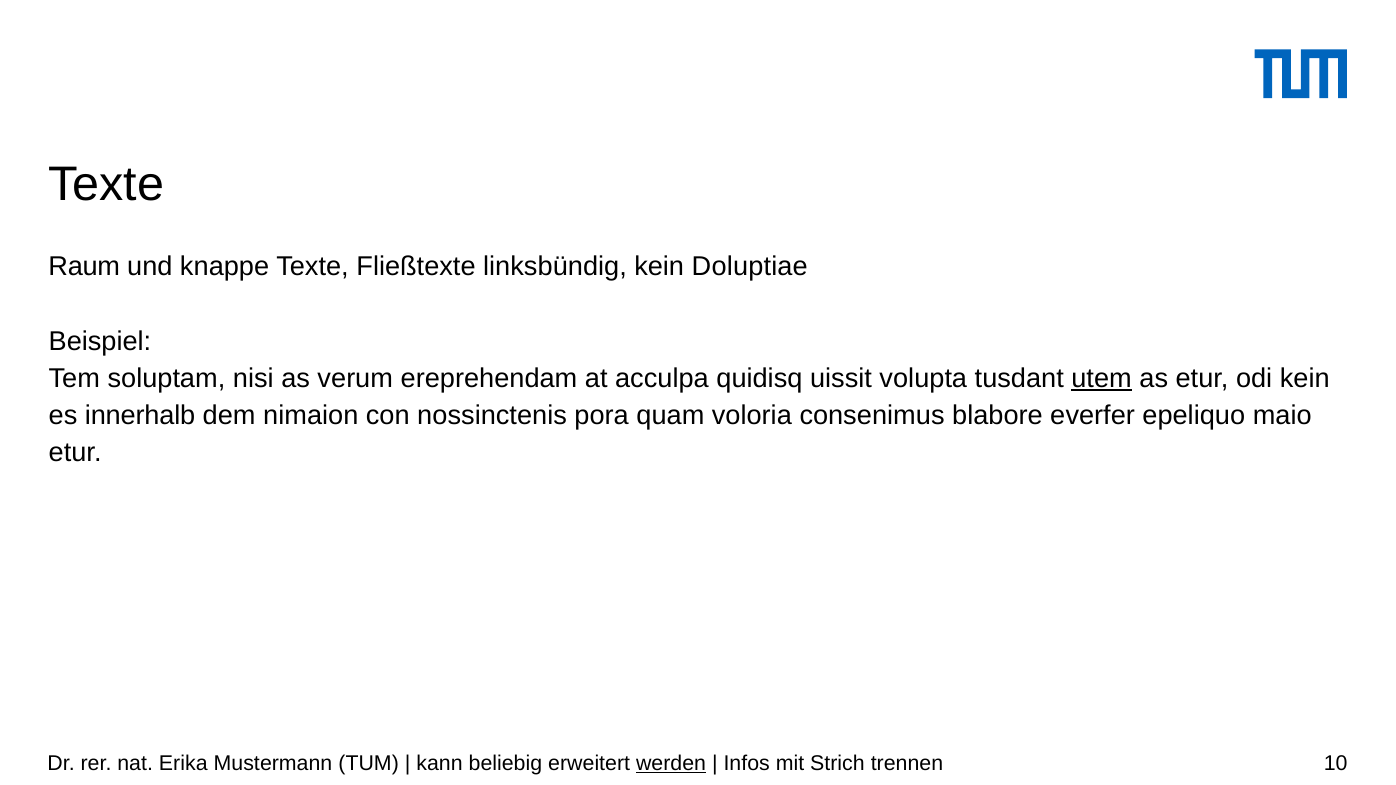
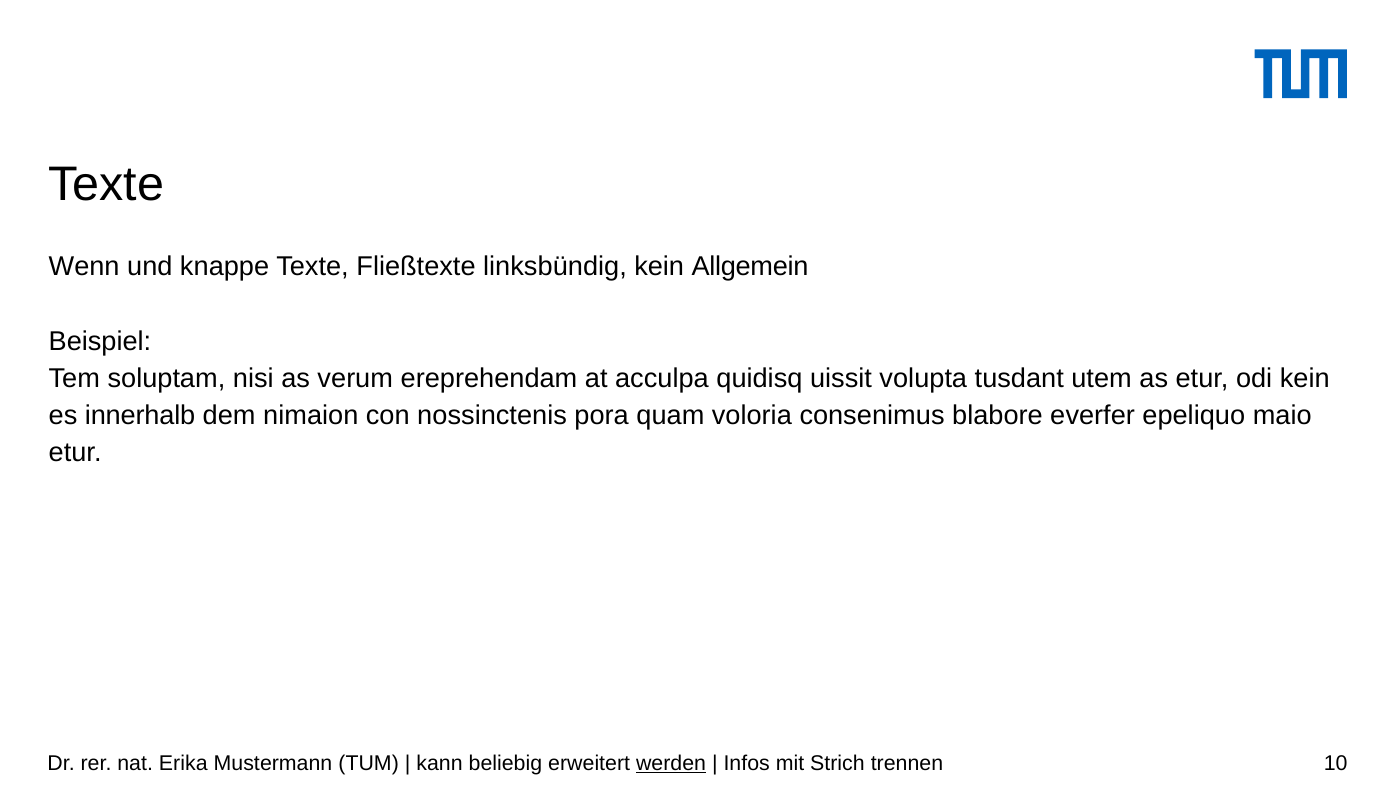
Raum: Raum -> Wenn
Doluptiae: Doluptiae -> Allgemein
utem underline: present -> none
